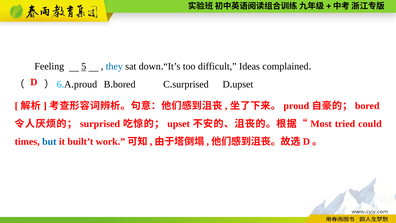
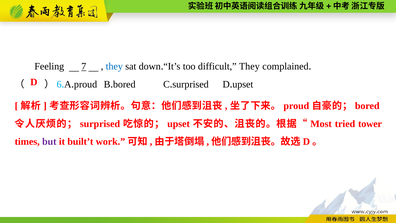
5: 5 -> 7
difficult Ideas: Ideas -> They
could: could -> tower
but colour: blue -> purple
